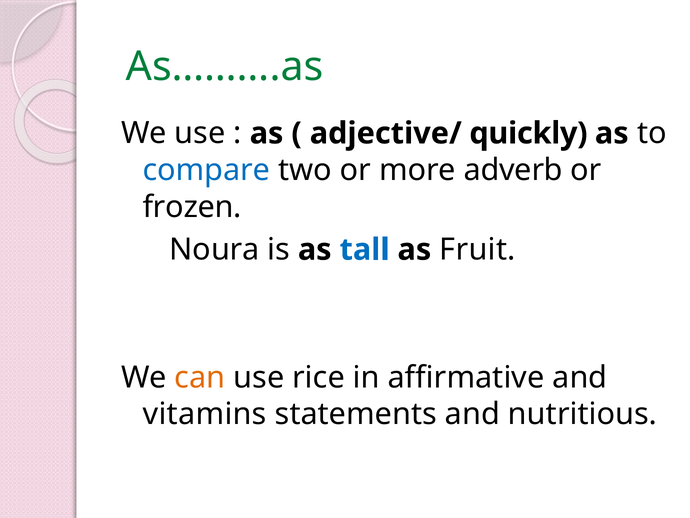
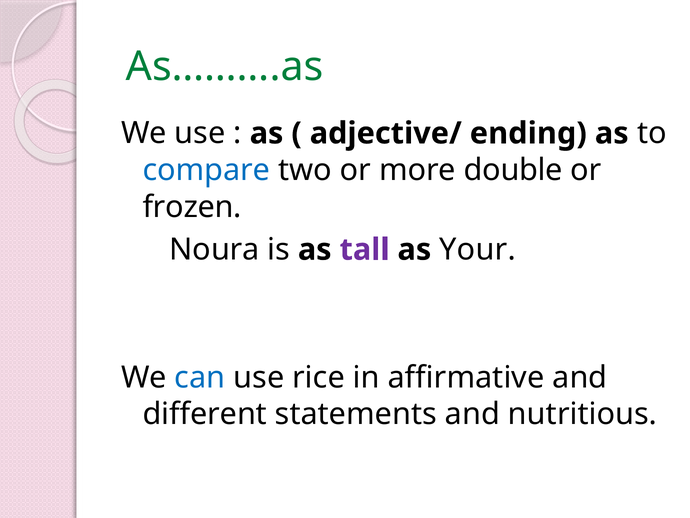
quickly: quickly -> ending
adverb: adverb -> double
tall colour: blue -> purple
Fruit: Fruit -> Your
can colour: orange -> blue
vitamins: vitamins -> different
